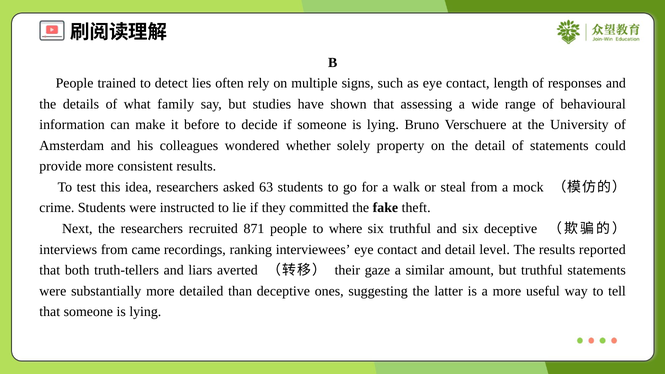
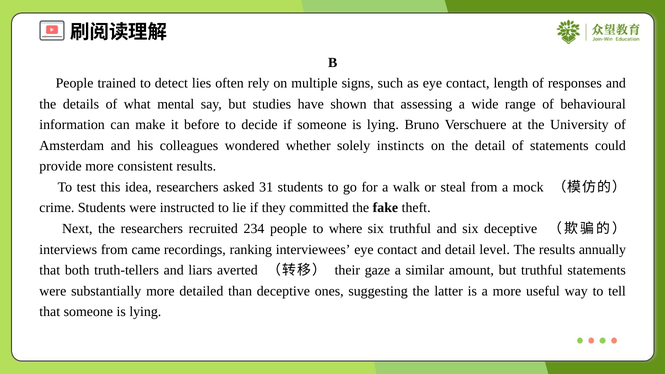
family: family -> mental
property: property -> instincts
63: 63 -> 31
871: 871 -> 234
reported: reported -> annually
